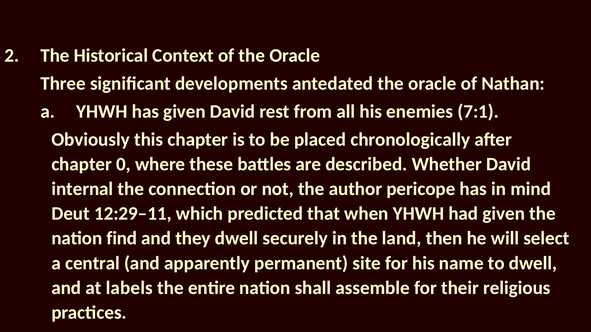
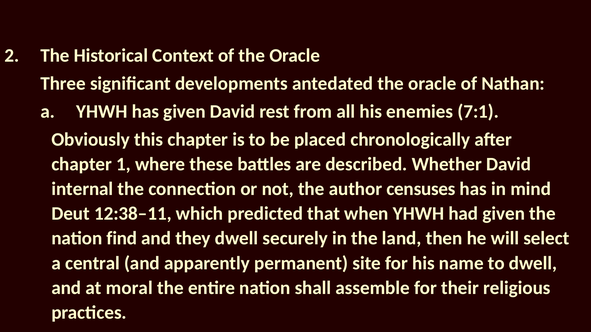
0: 0 -> 1
pericope: pericope -> censuses
12:29–11: 12:29–11 -> 12:38–11
labels: labels -> moral
